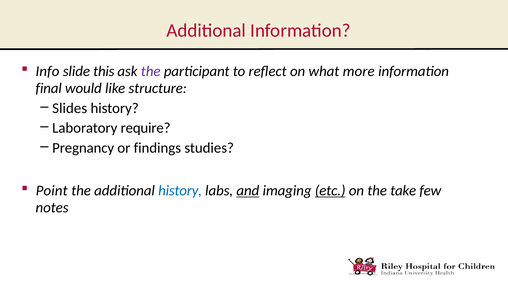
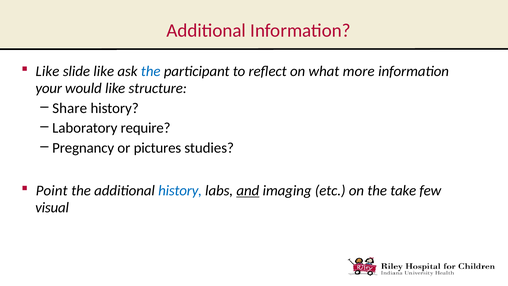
Info at (47, 71): Info -> Like
slide this: this -> like
the at (151, 71) colour: purple -> blue
final: final -> your
Slides: Slides -> Share
findings: findings -> pictures
etc underline: present -> none
notes: notes -> visual
